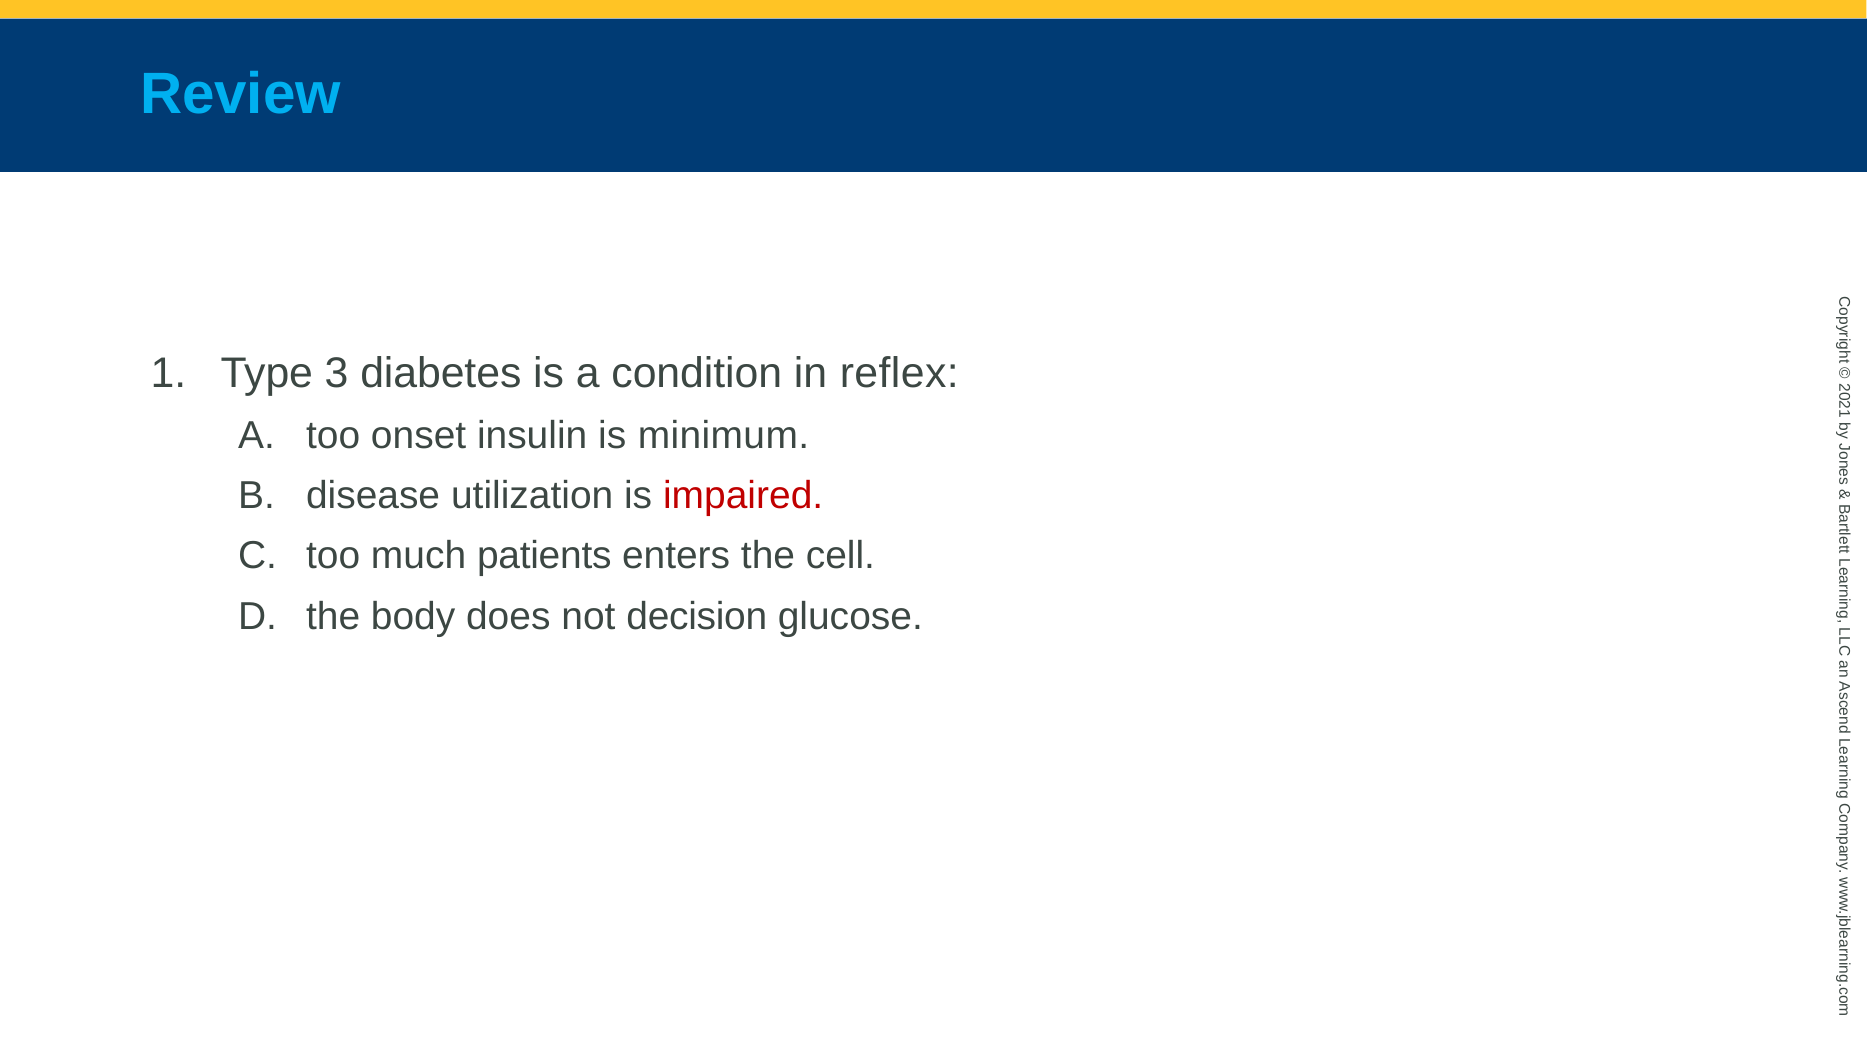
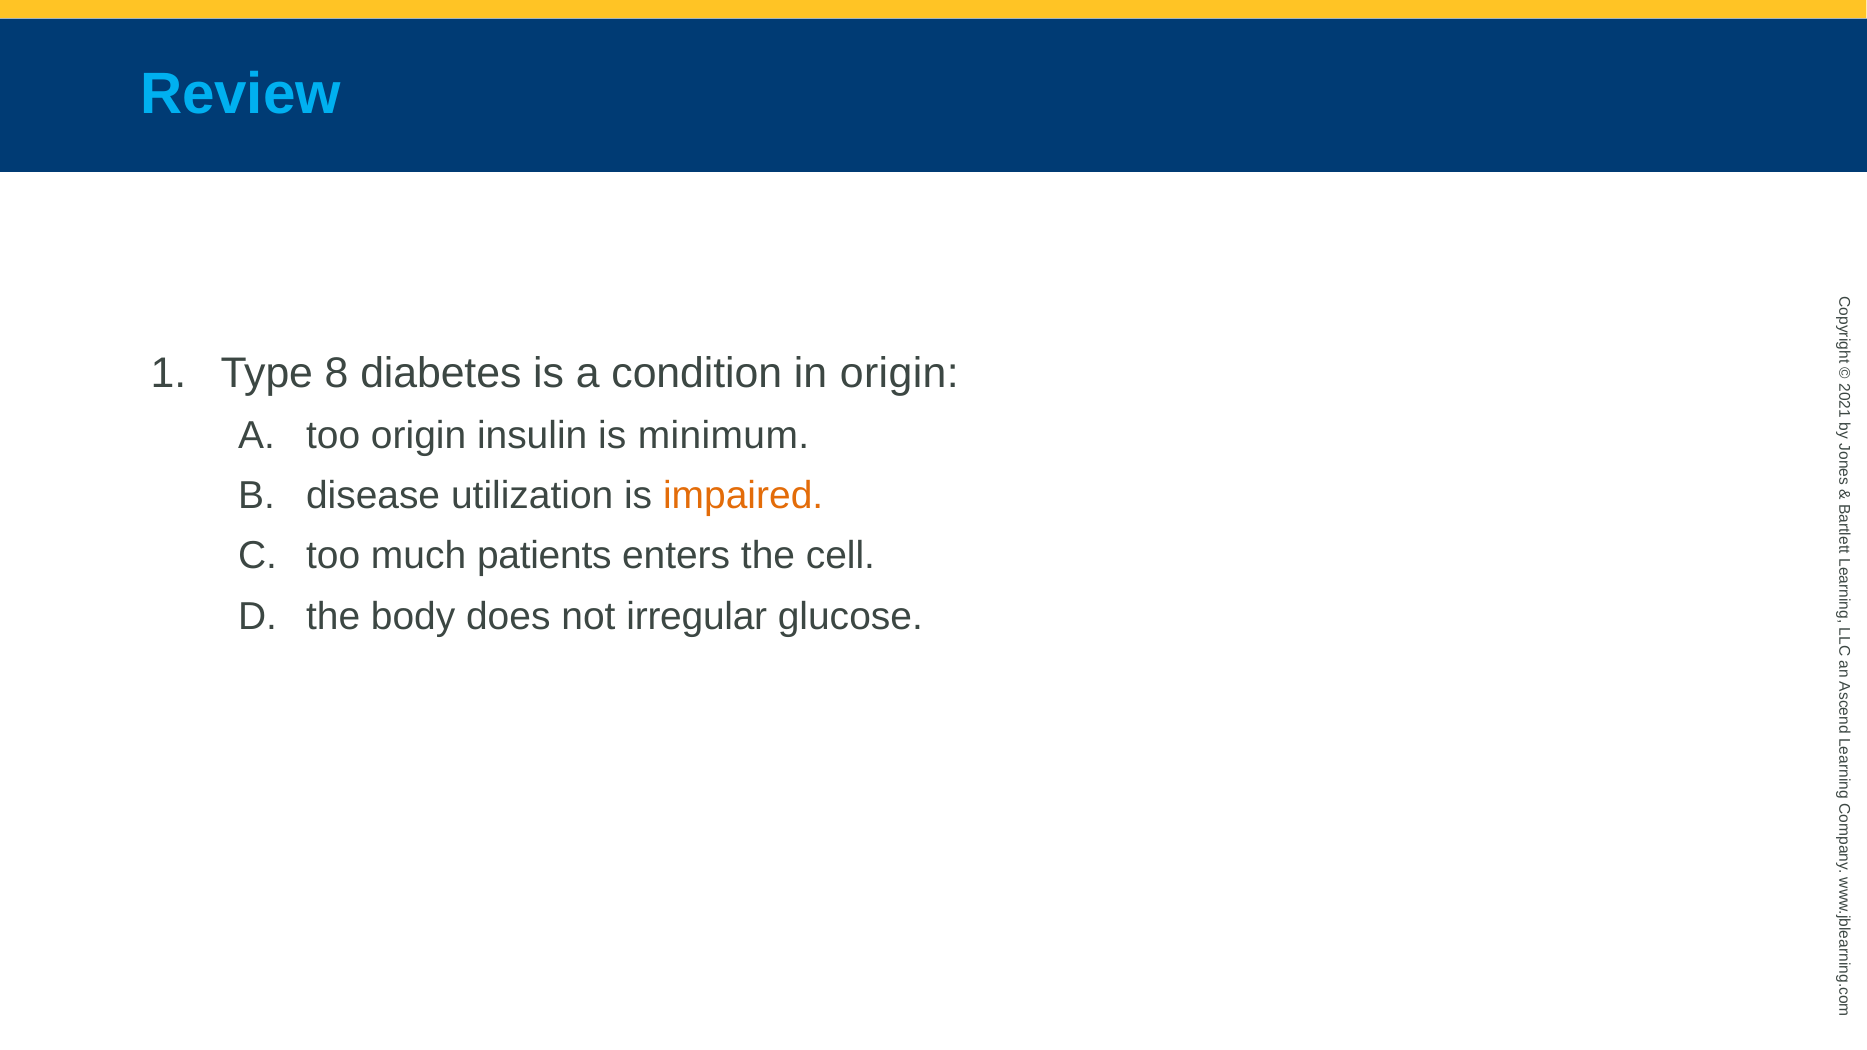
3: 3 -> 8
in reflex: reflex -> origin
too onset: onset -> origin
impaired colour: red -> orange
decision: decision -> irregular
